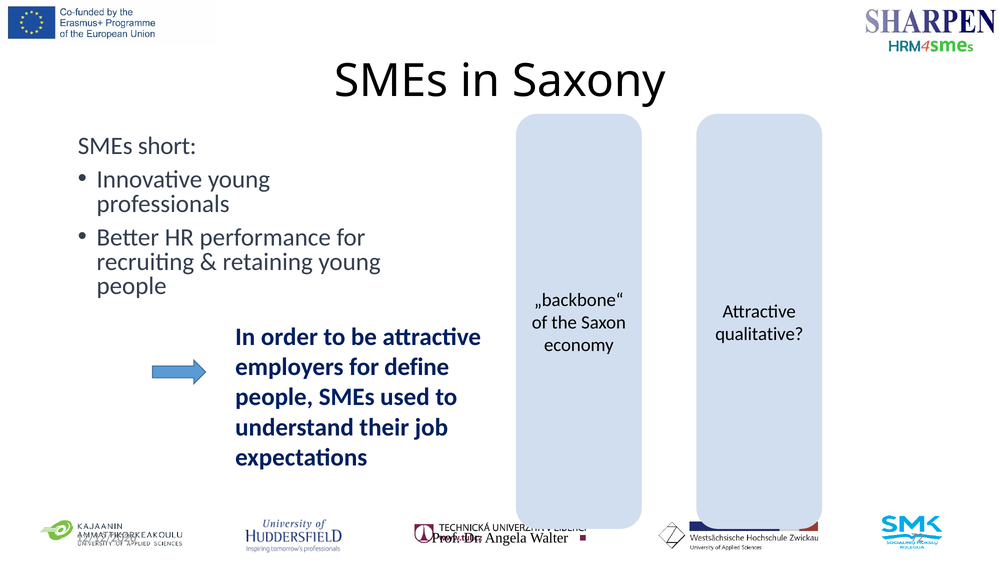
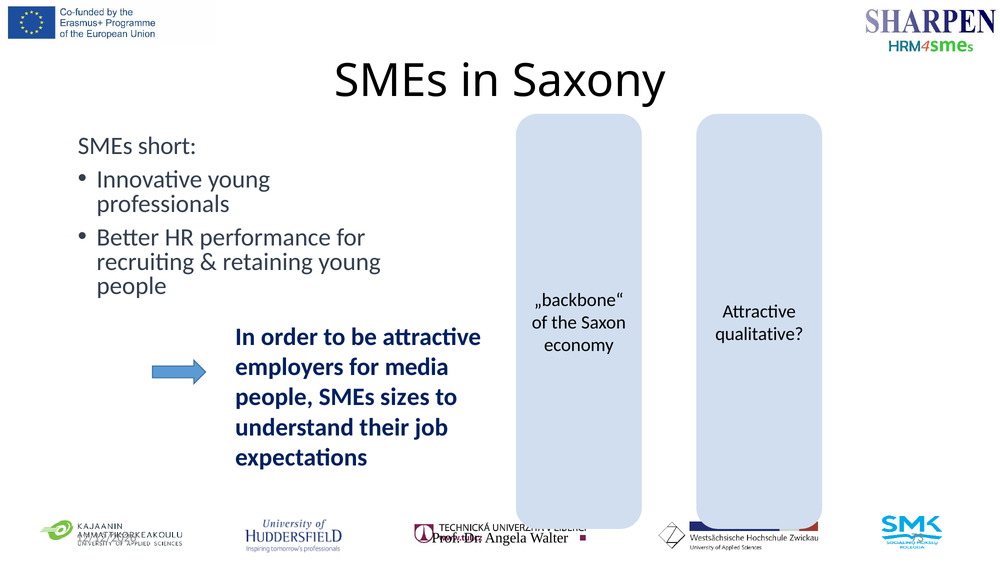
define: define -> media
used: used -> sizes
72: 72 -> 73
